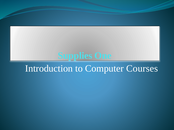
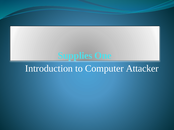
Courses: Courses -> Attacker
